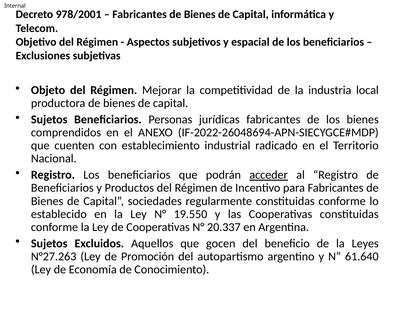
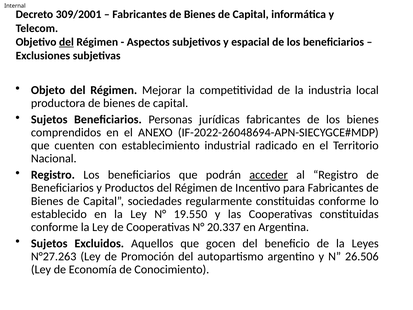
978/2001: 978/2001 -> 309/2001
del at (66, 42) underline: none -> present
61.640: 61.640 -> 26.506
